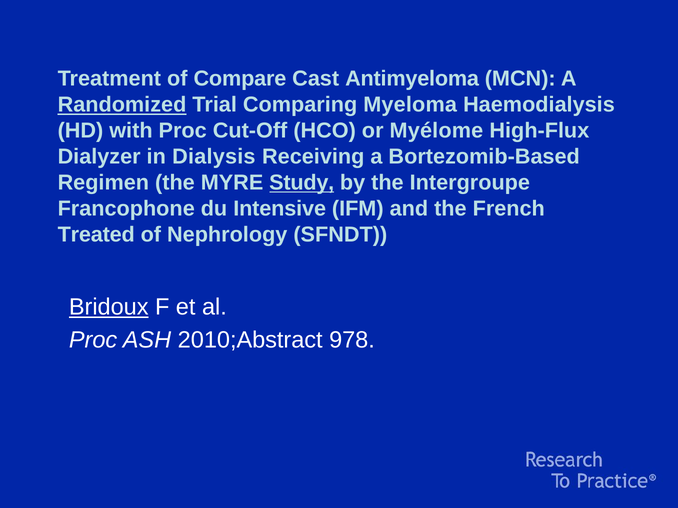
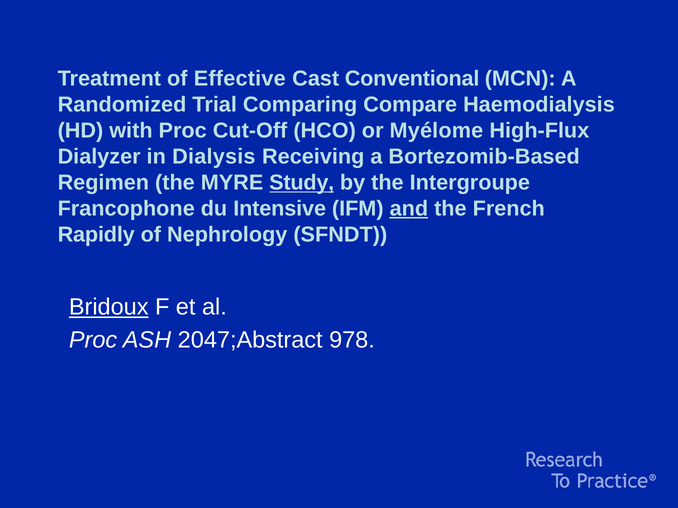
Compare: Compare -> Effective
Antimyeloma: Antimyeloma -> Conventional
Randomized underline: present -> none
Myeloma: Myeloma -> Compare
and underline: none -> present
Treated: Treated -> Rapidly
2010;Abstract: 2010;Abstract -> 2047;Abstract
